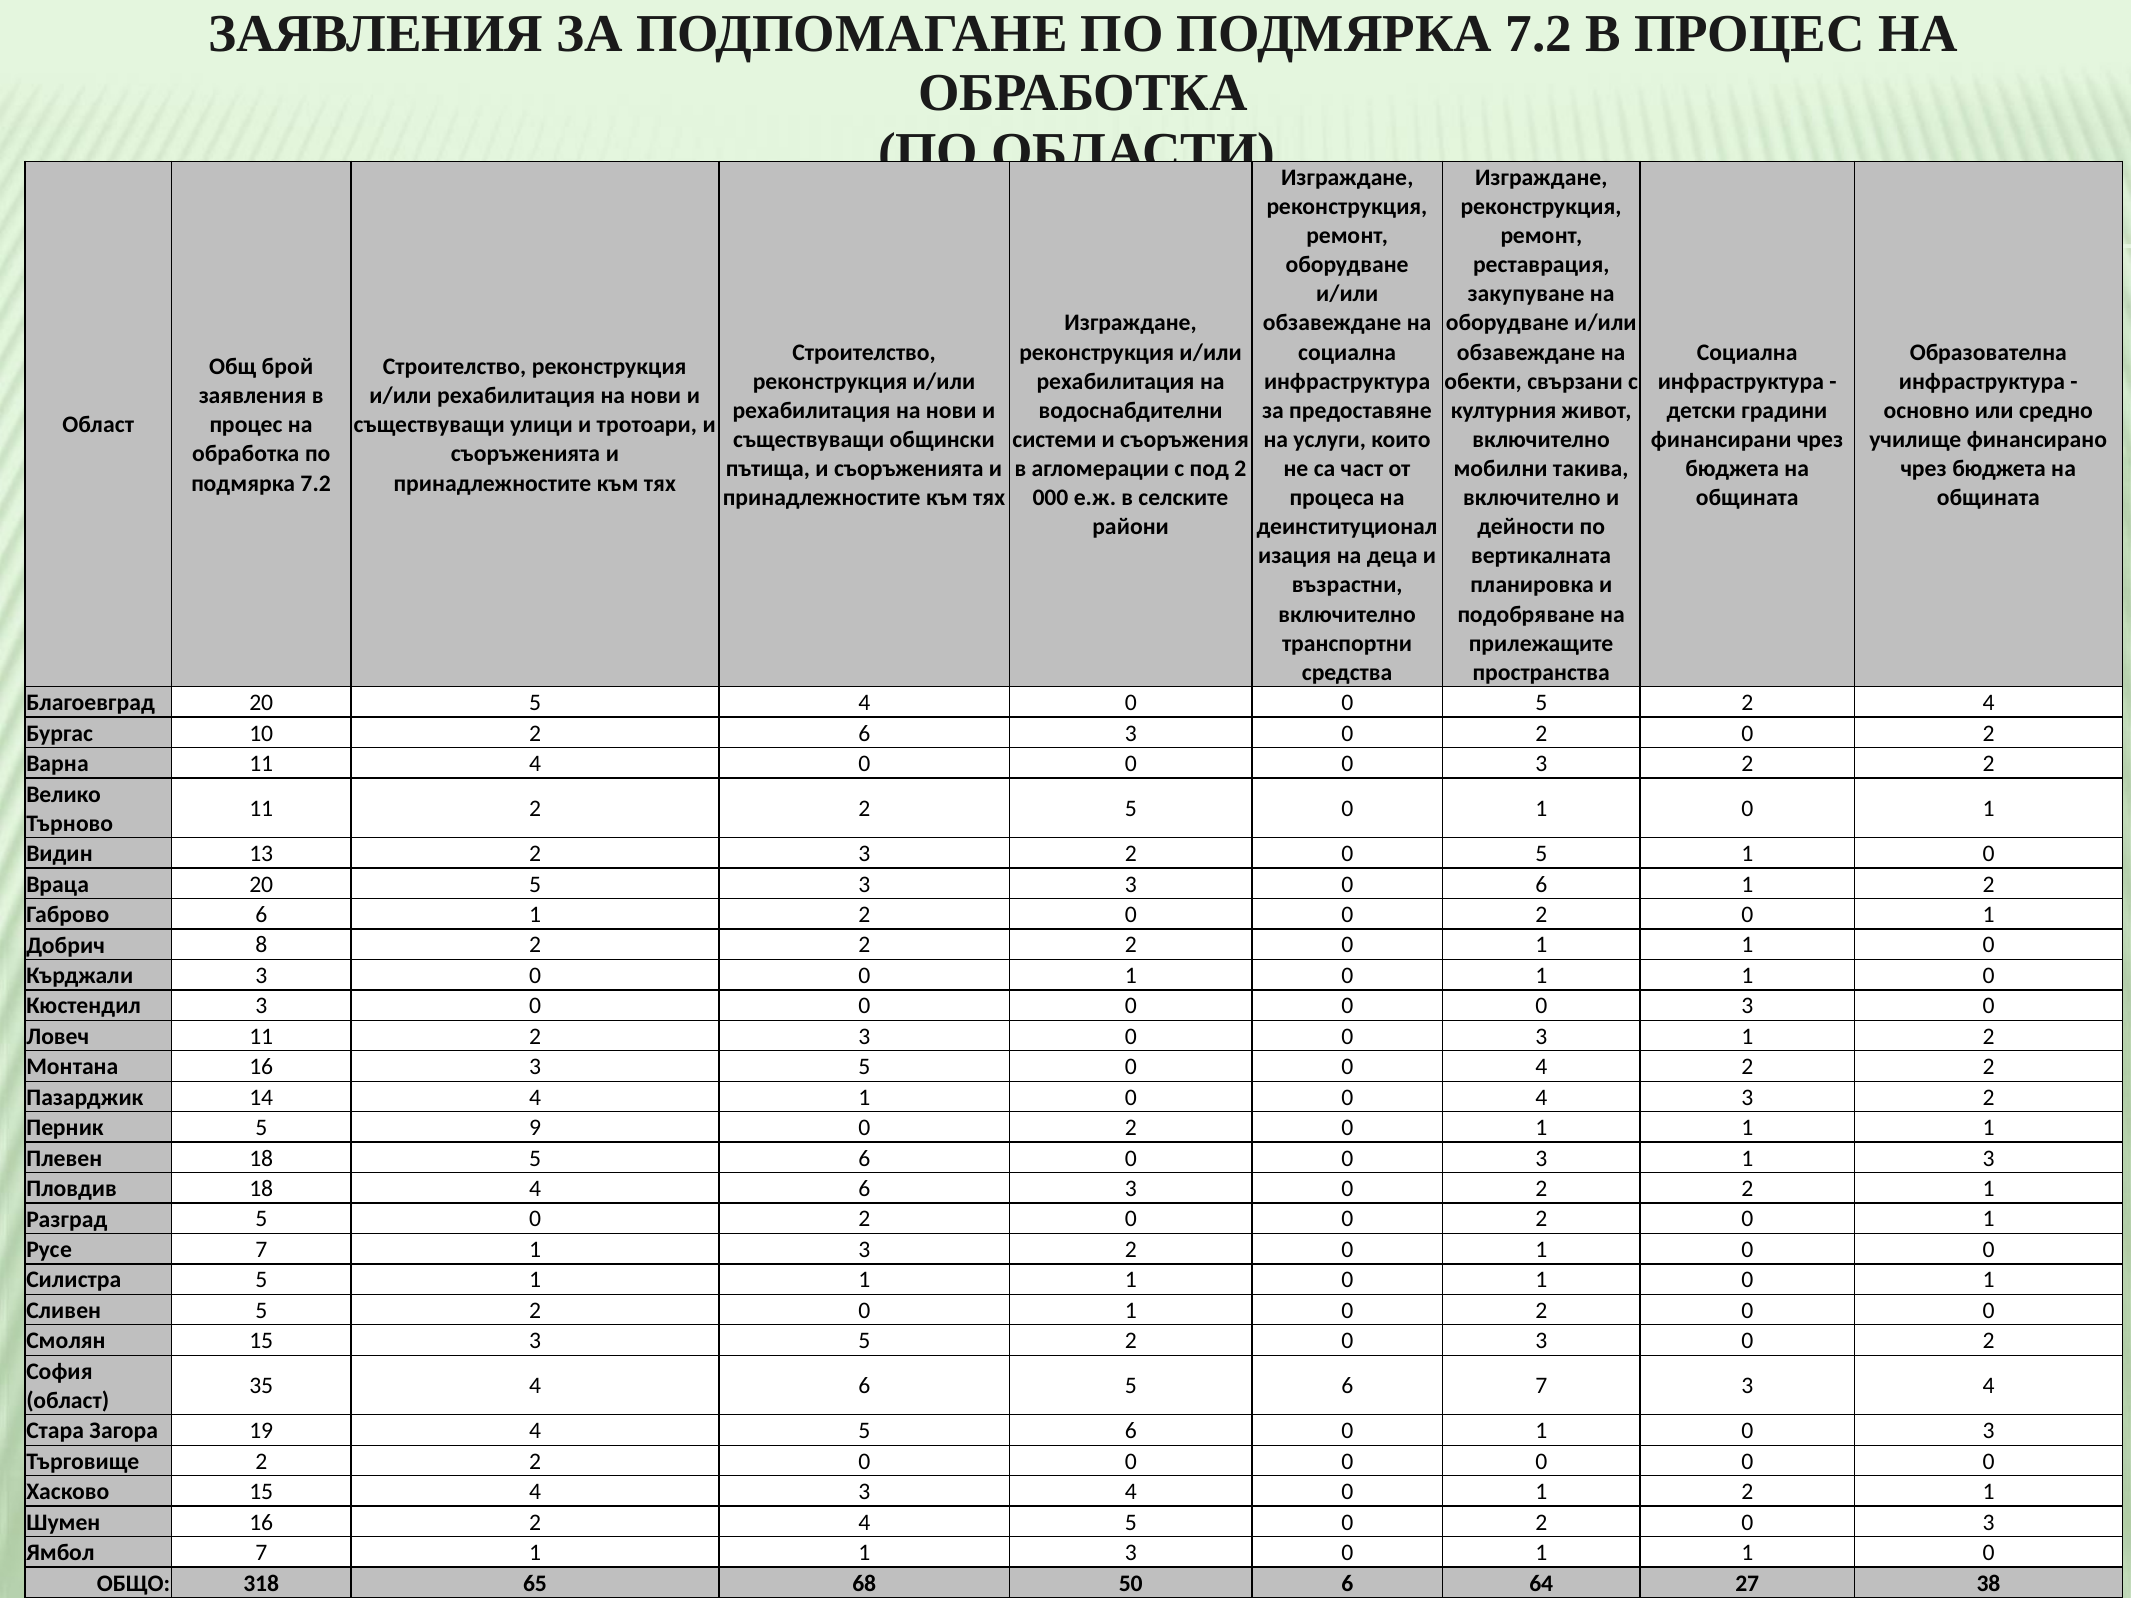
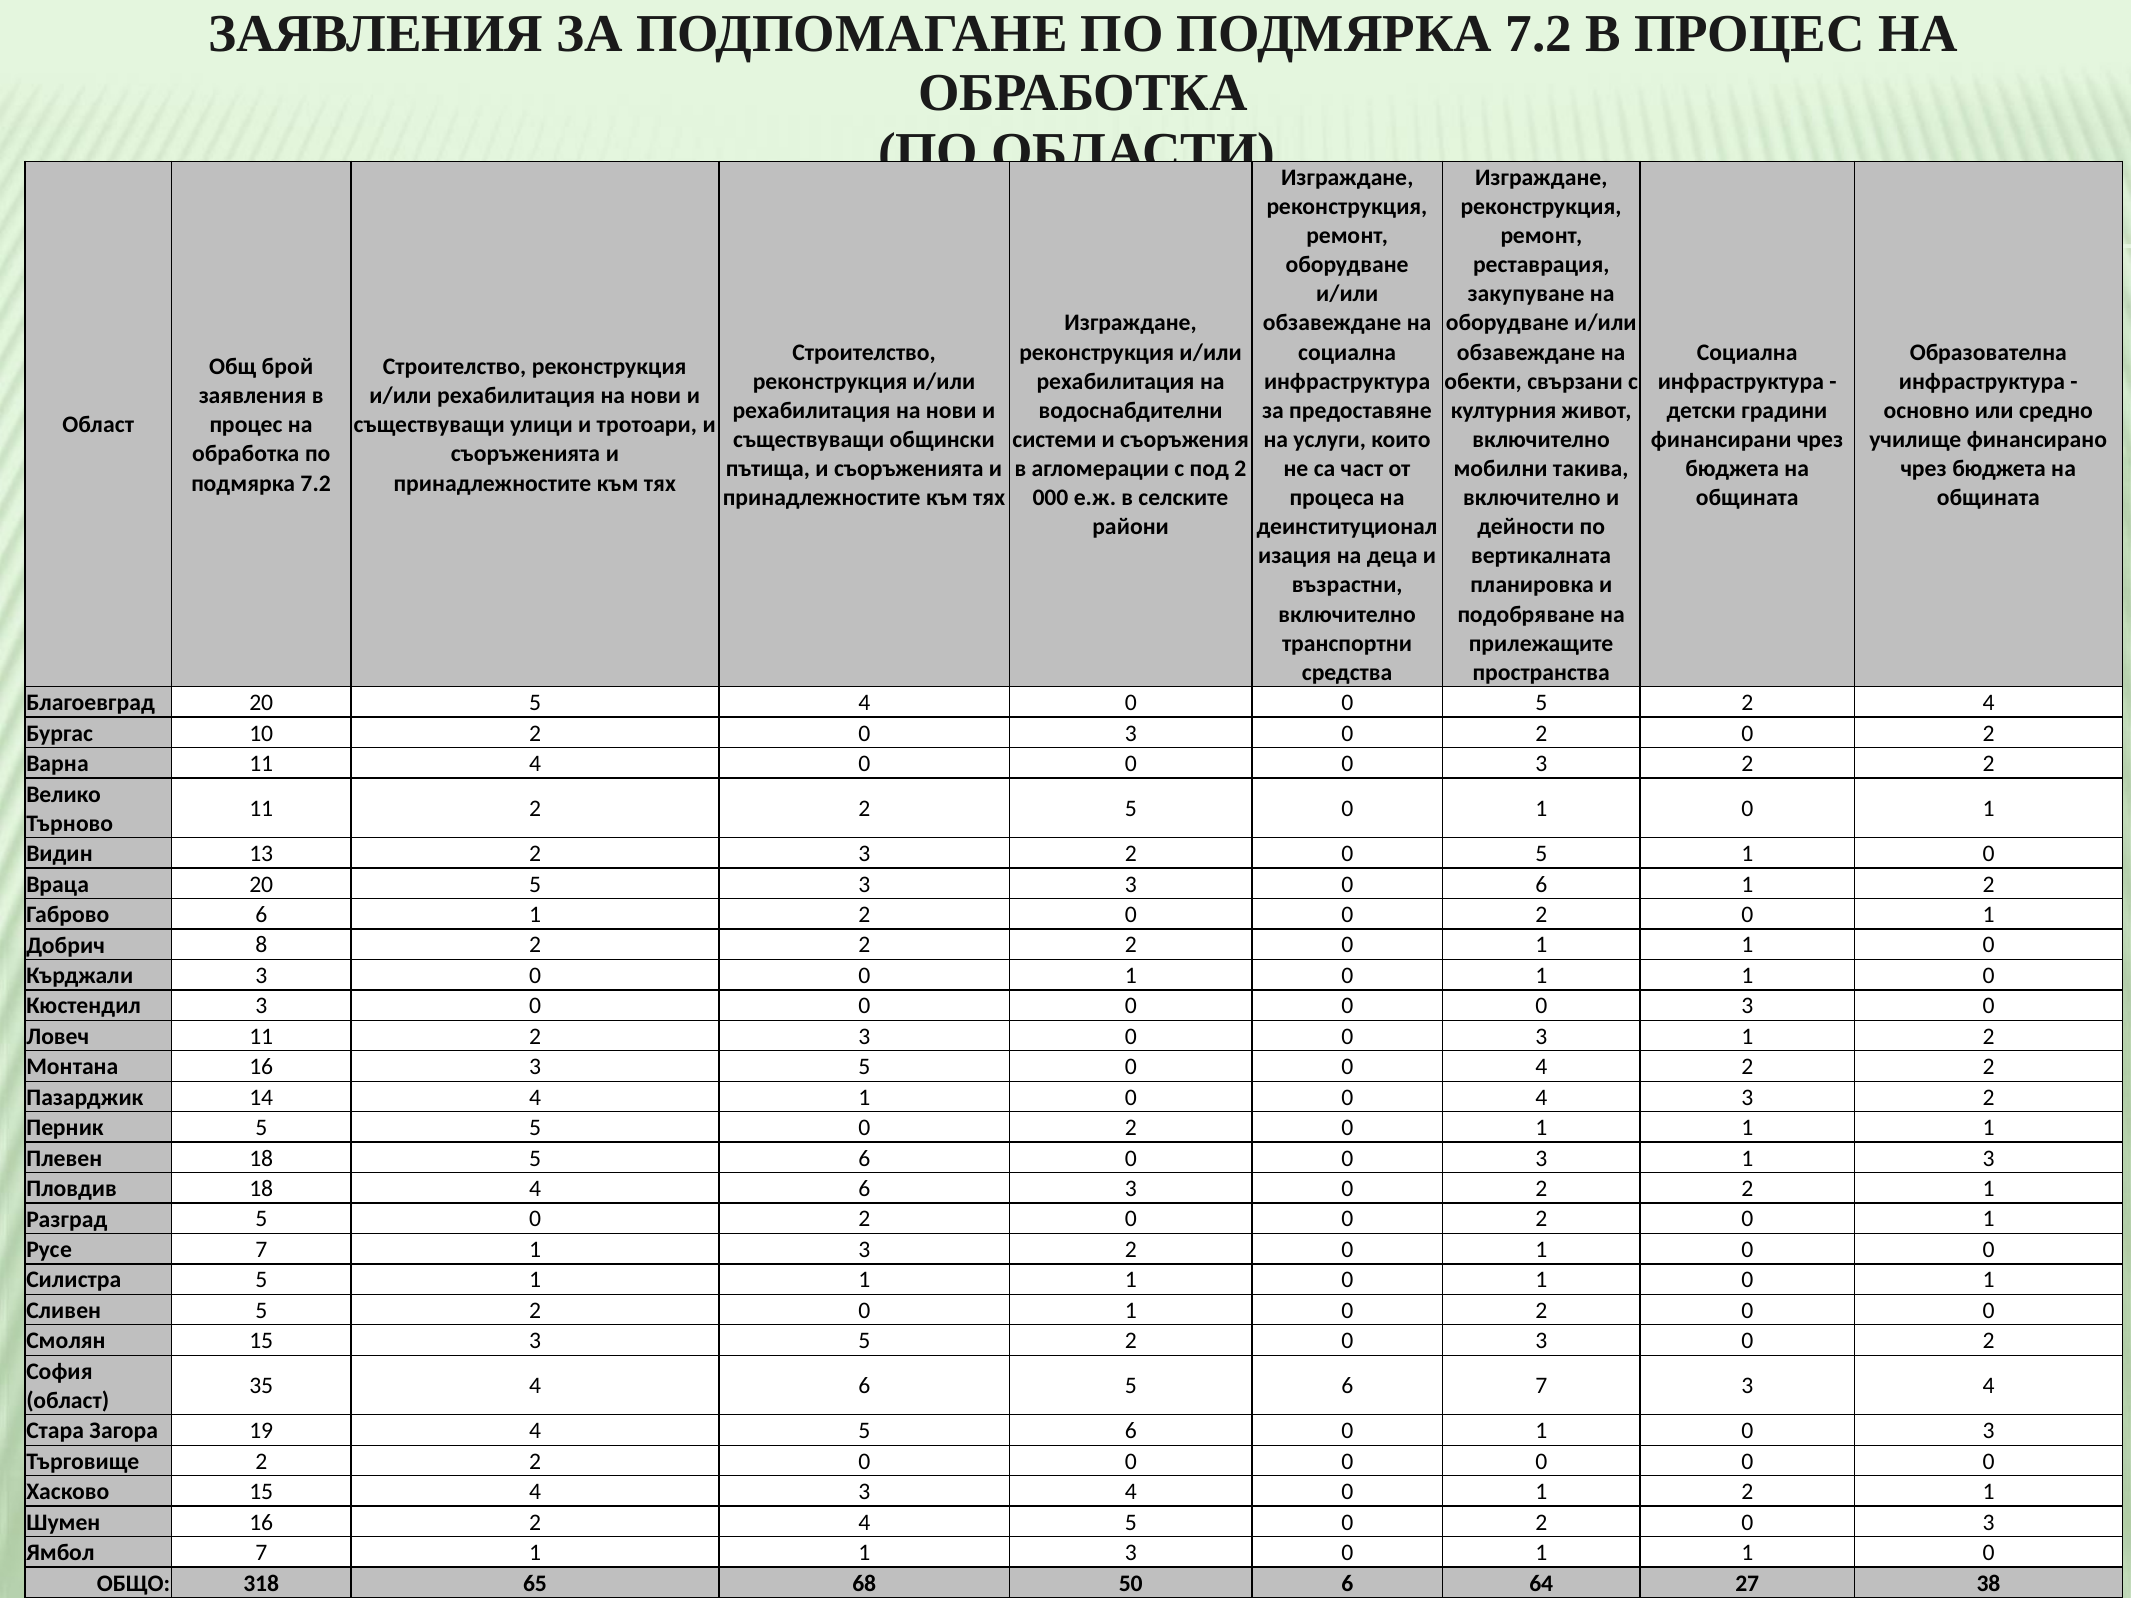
10 2 6: 6 -> 0
5 9: 9 -> 5
